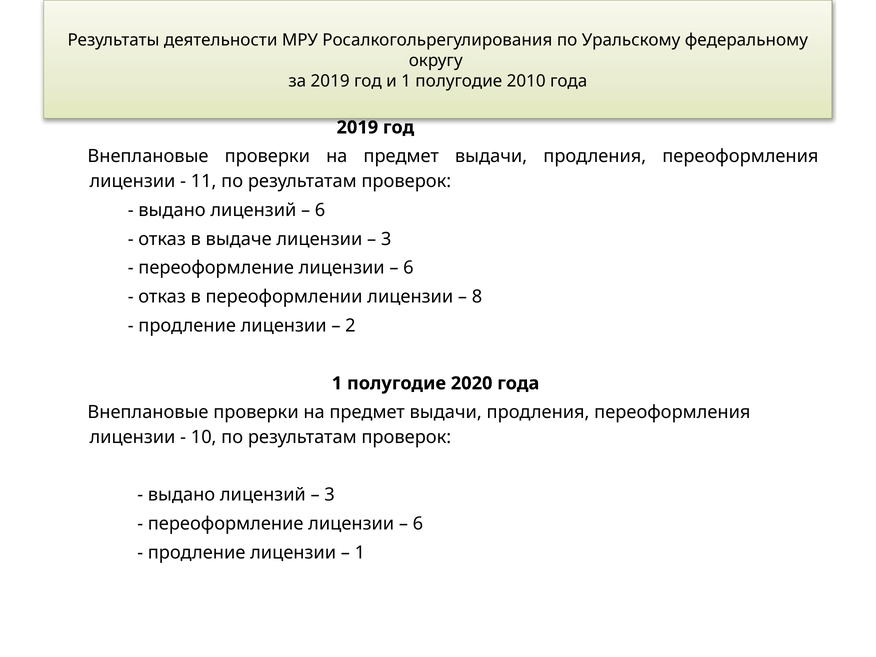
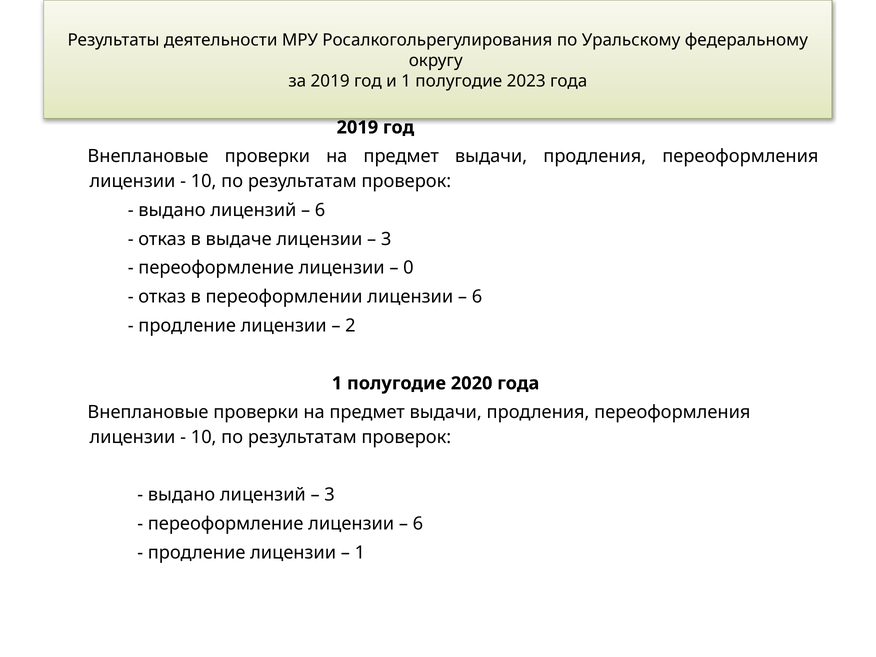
2010: 2010 -> 2023
11 at (204, 181): 11 -> 10
6 at (408, 268): 6 -> 0
8 at (477, 297): 8 -> 6
